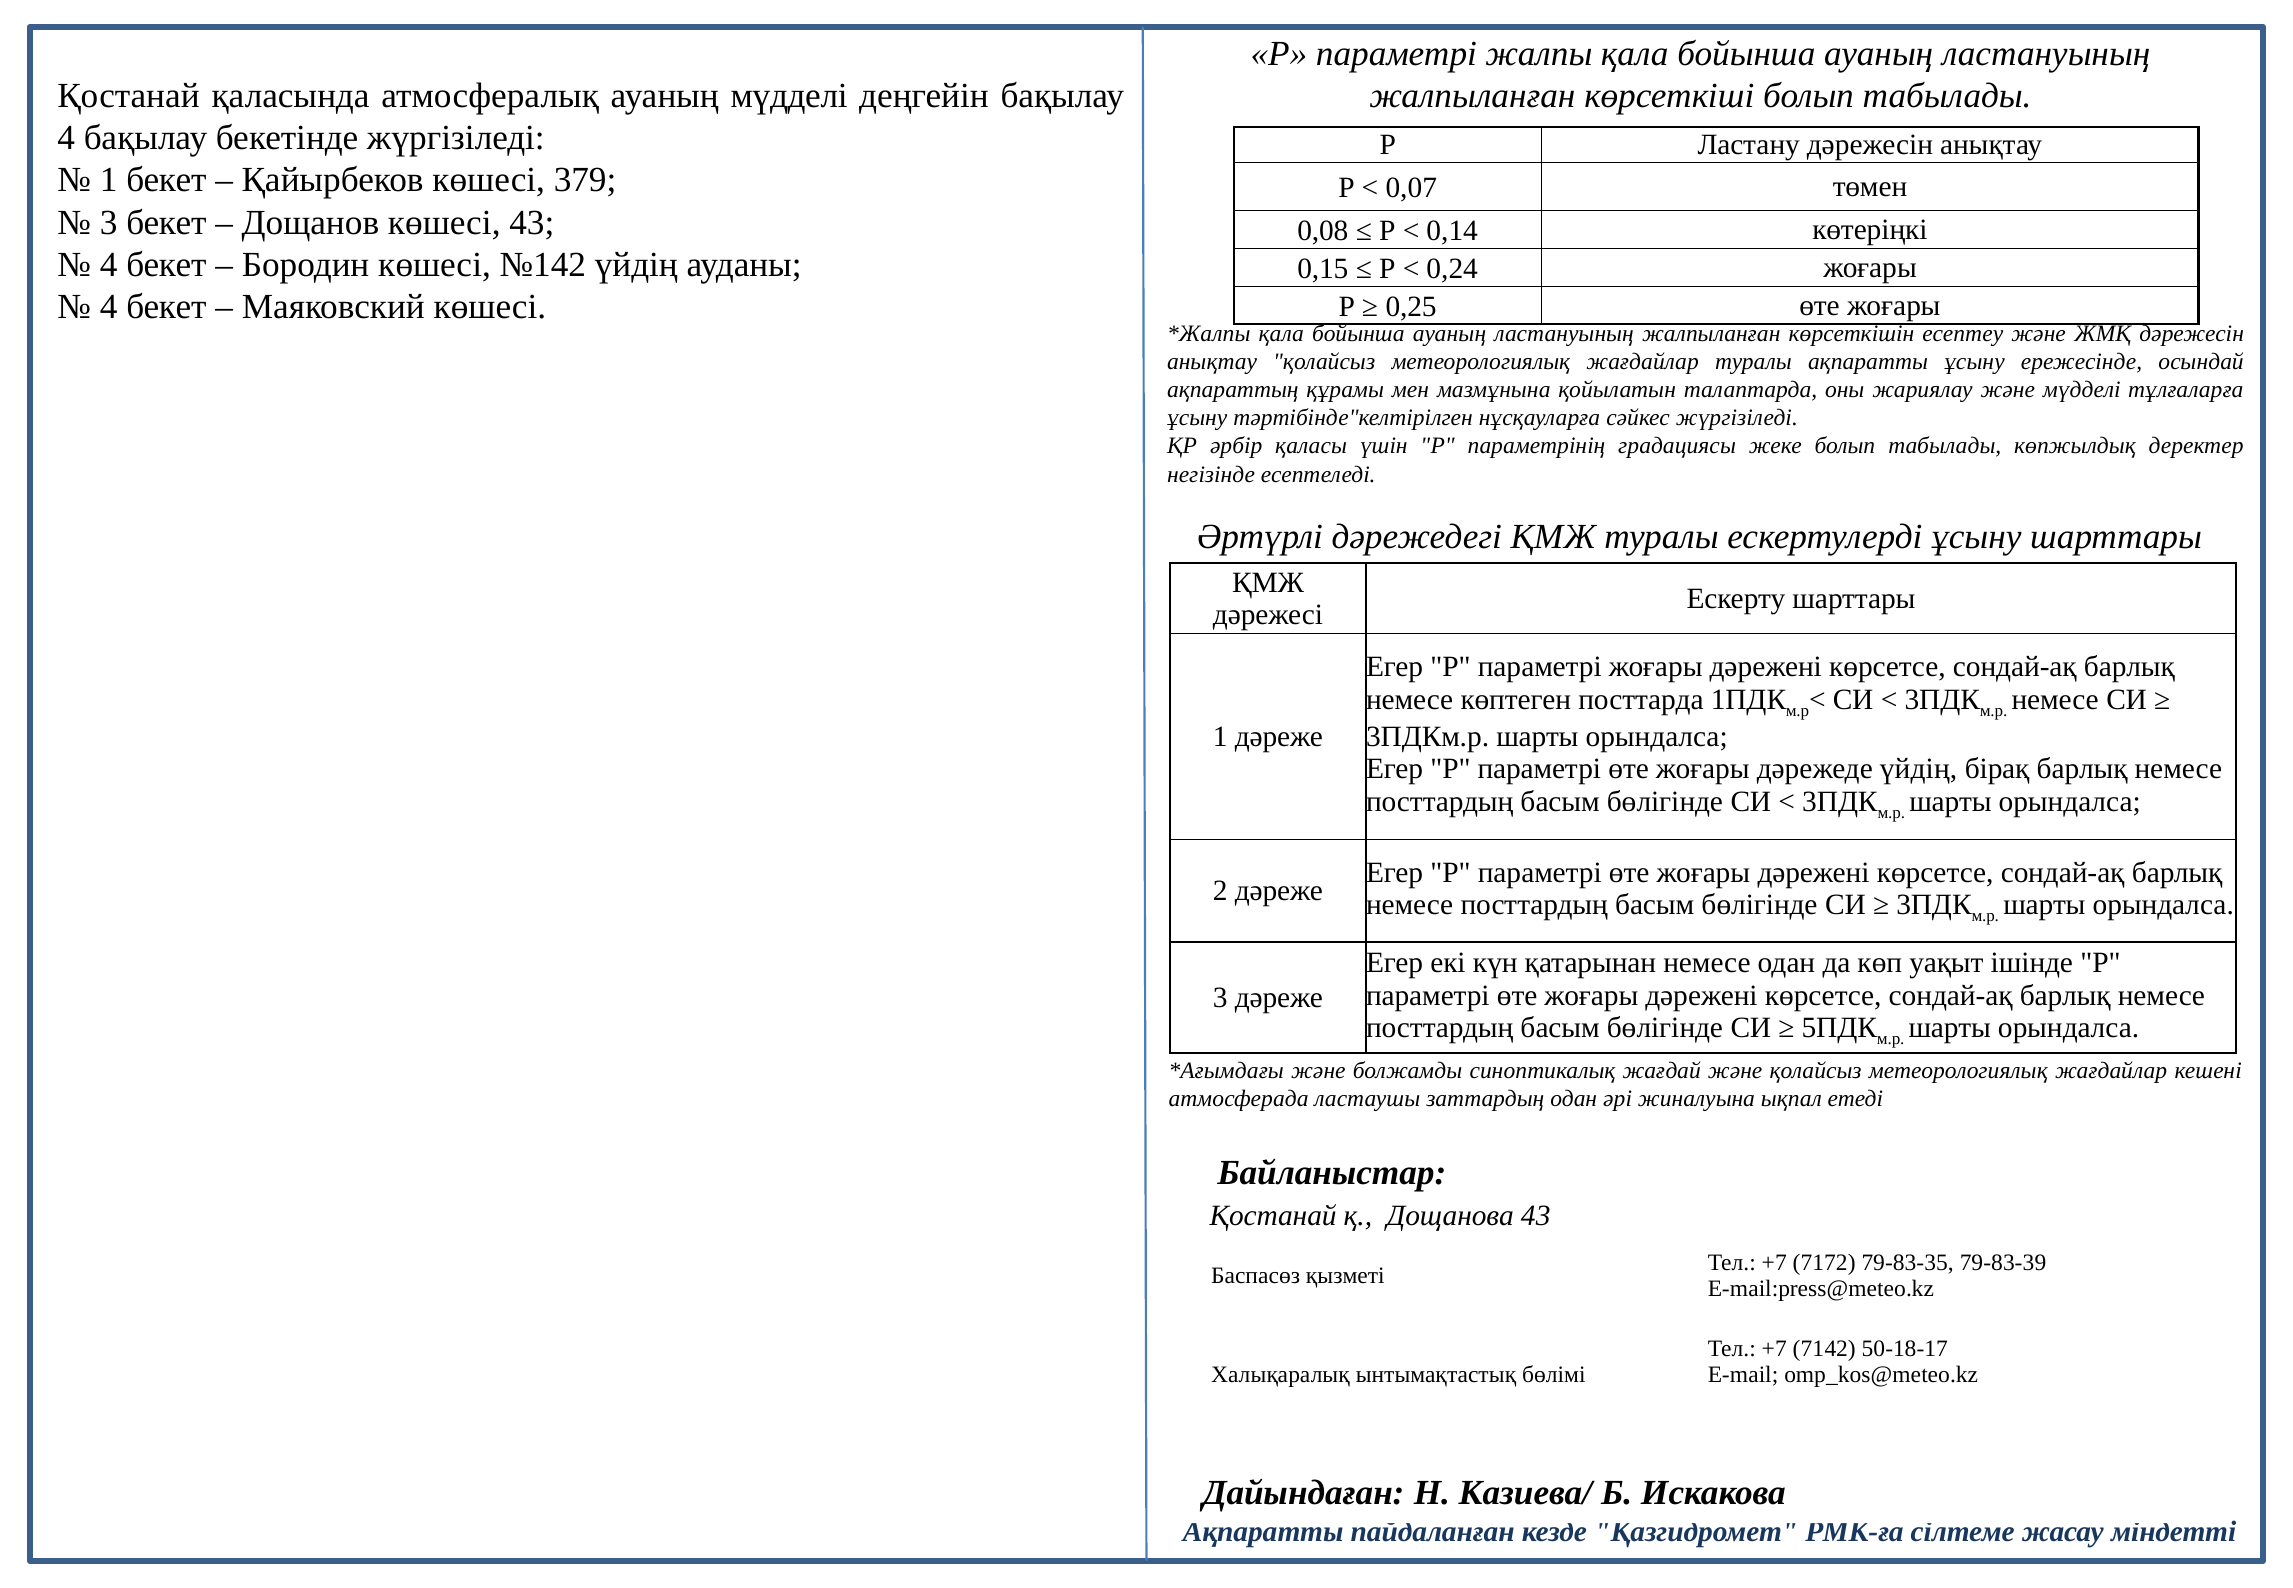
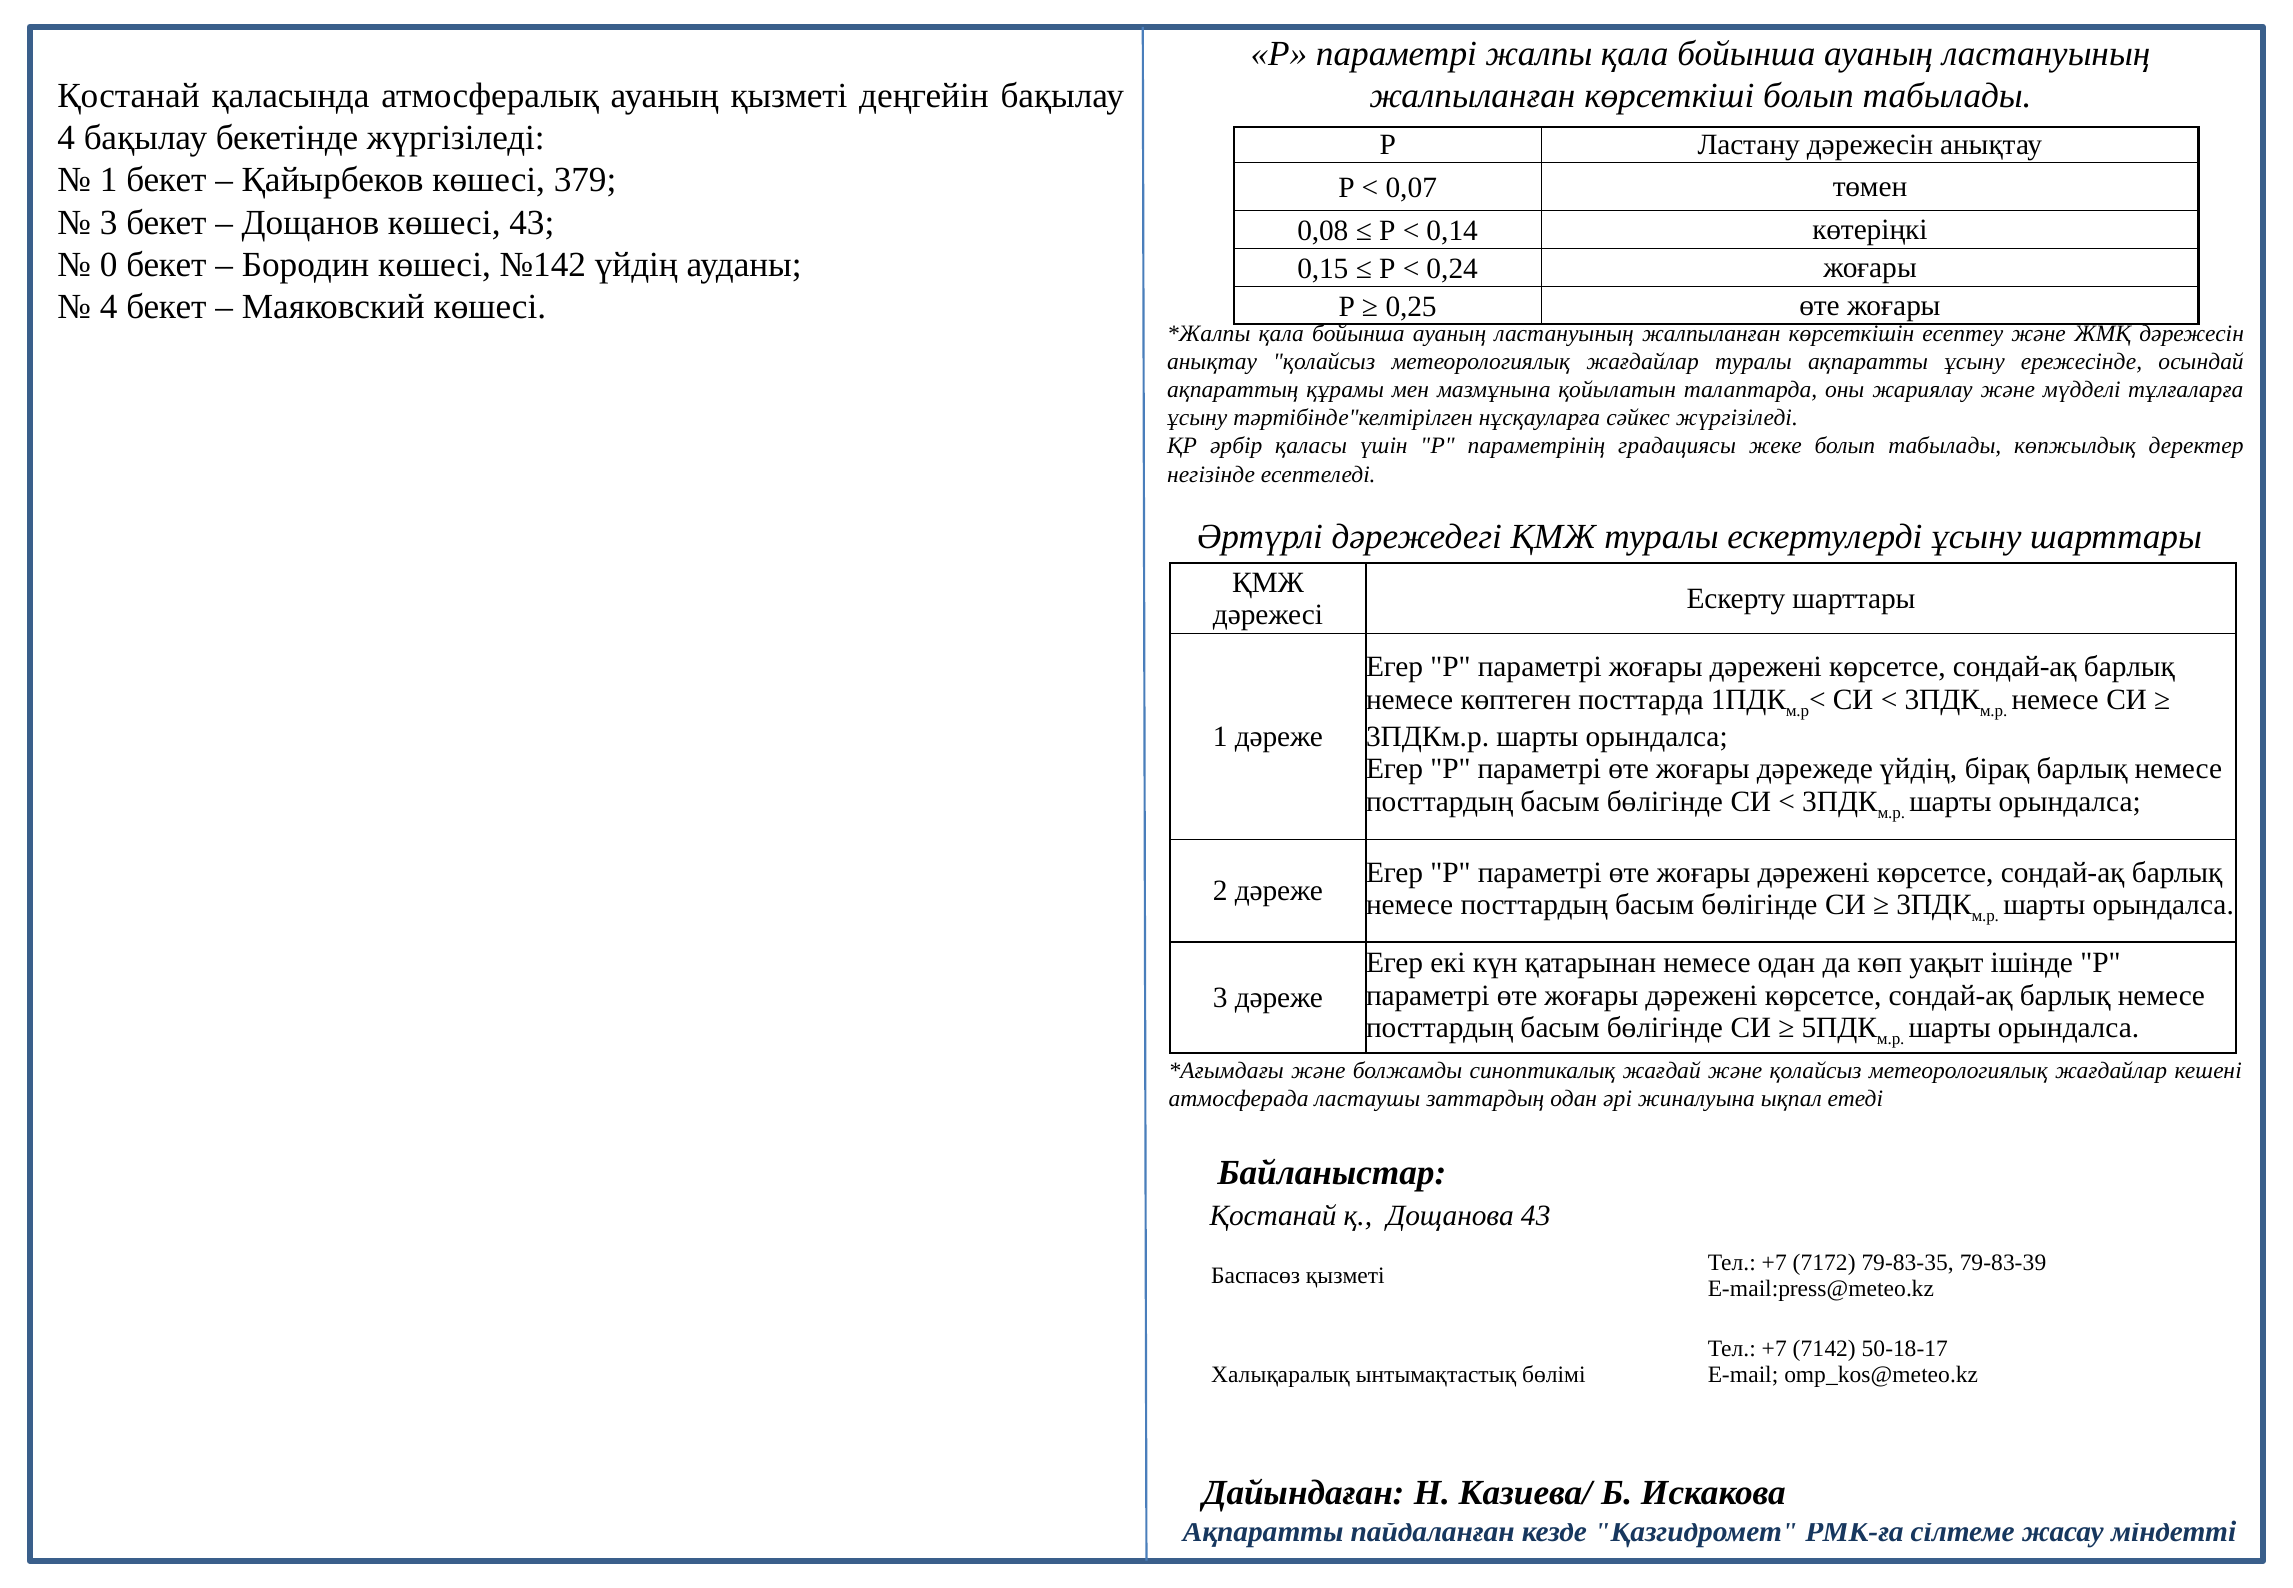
ауаның мүдделі: мүдделі -> қызметі
4 at (109, 265): 4 -> 0
